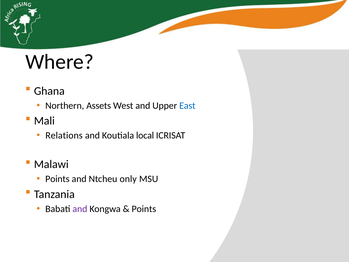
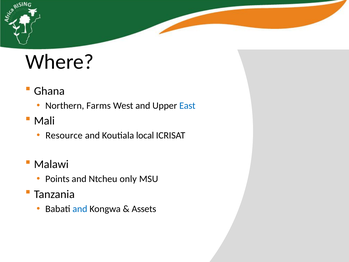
Assets: Assets -> Farms
Relations: Relations -> Resource
and at (80, 209) colour: purple -> blue
Points at (144, 209): Points -> Assets
